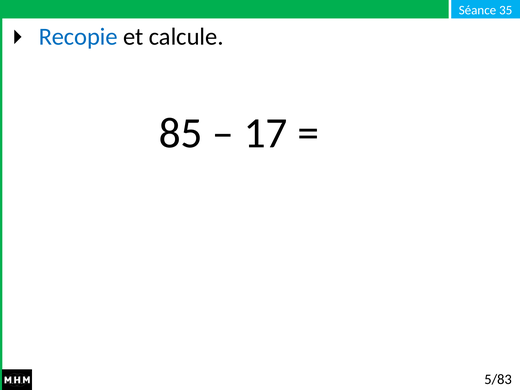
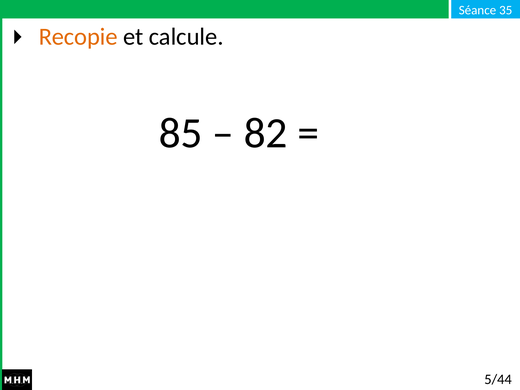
Recopie colour: blue -> orange
17: 17 -> 82
5/83: 5/83 -> 5/44
